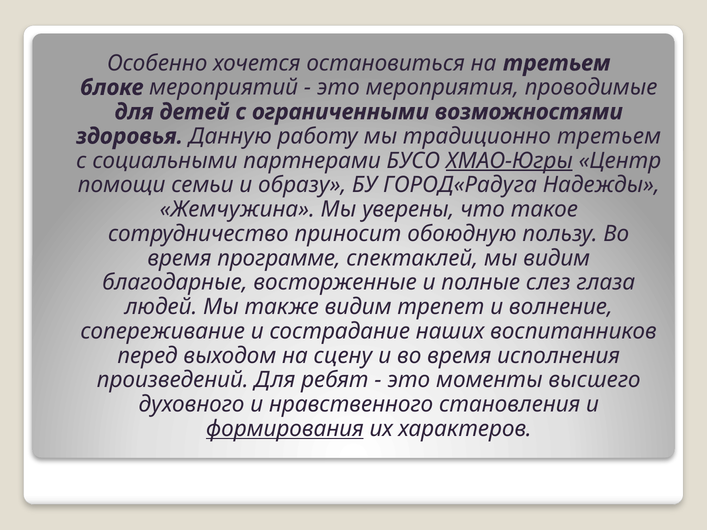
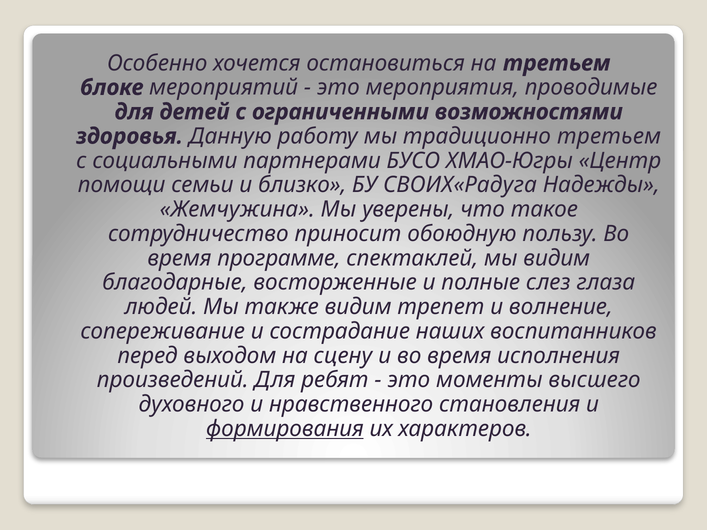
ХМАО-Югры underline: present -> none
образу: образу -> близко
ГОРОД«Радуга: ГОРОД«Радуга -> СВОИХ«Радуга
